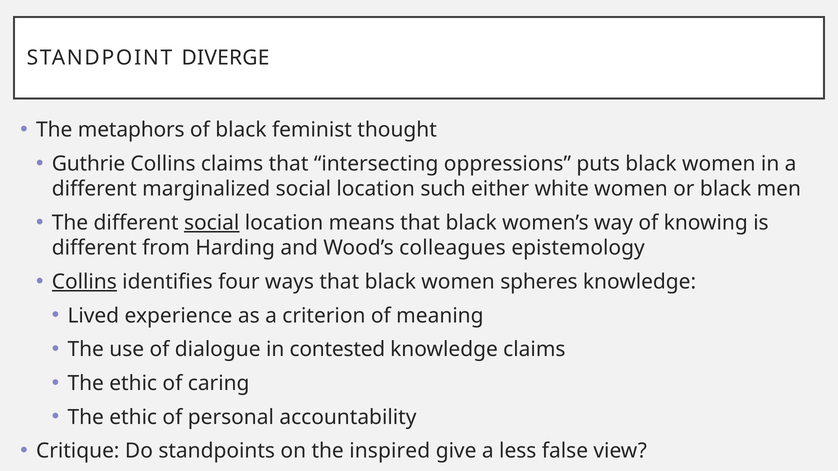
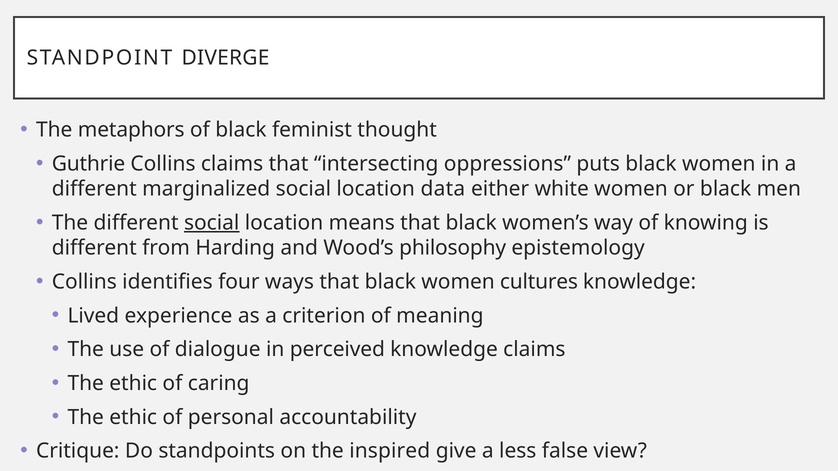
such: such -> data
colleagues: colleagues -> philosophy
Collins at (84, 282) underline: present -> none
spheres: spheres -> cultures
contested: contested -> perceived
